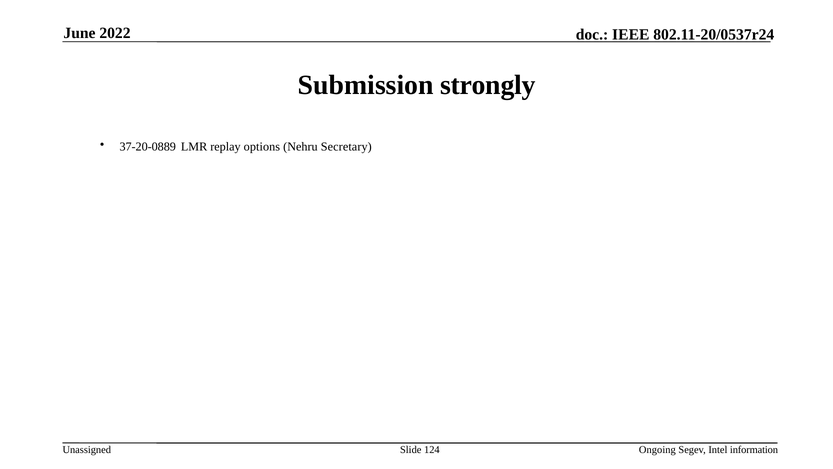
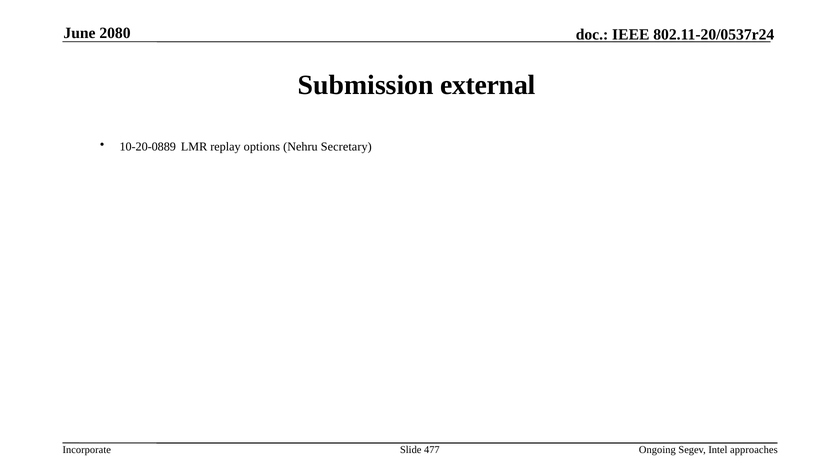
2022: 2022 -> 2080
strongly: strongly -> external
37-20-0889: 37-20-0889 -> 10-20-0889
Unassigned: Unassigned -> Incorporate
124: 124 -> 477
information: information -> approaches
